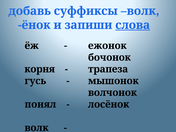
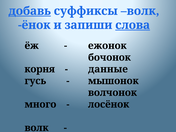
добавь underline: none -> present
трапеза: трапеза -> данные
понял: понял -> много
